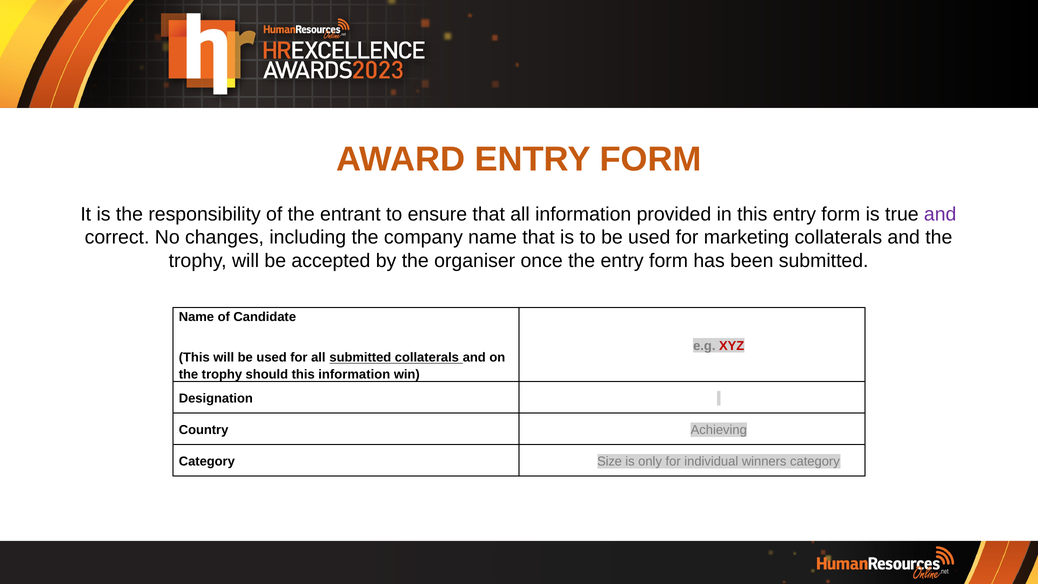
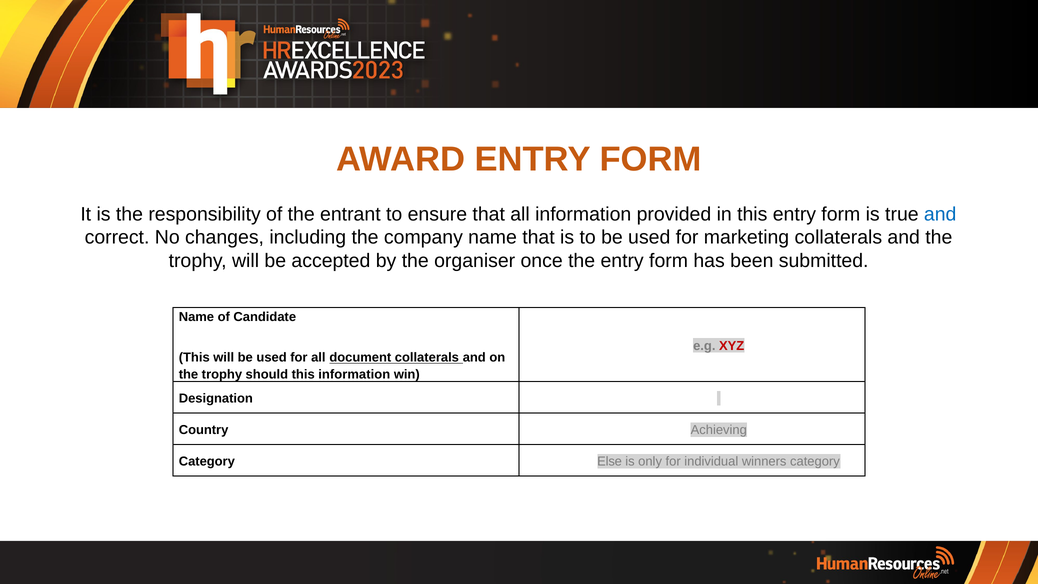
and at (940, 214) colour: purple -> blue
all submitted: submitted -> document
Size: Size -> Else
